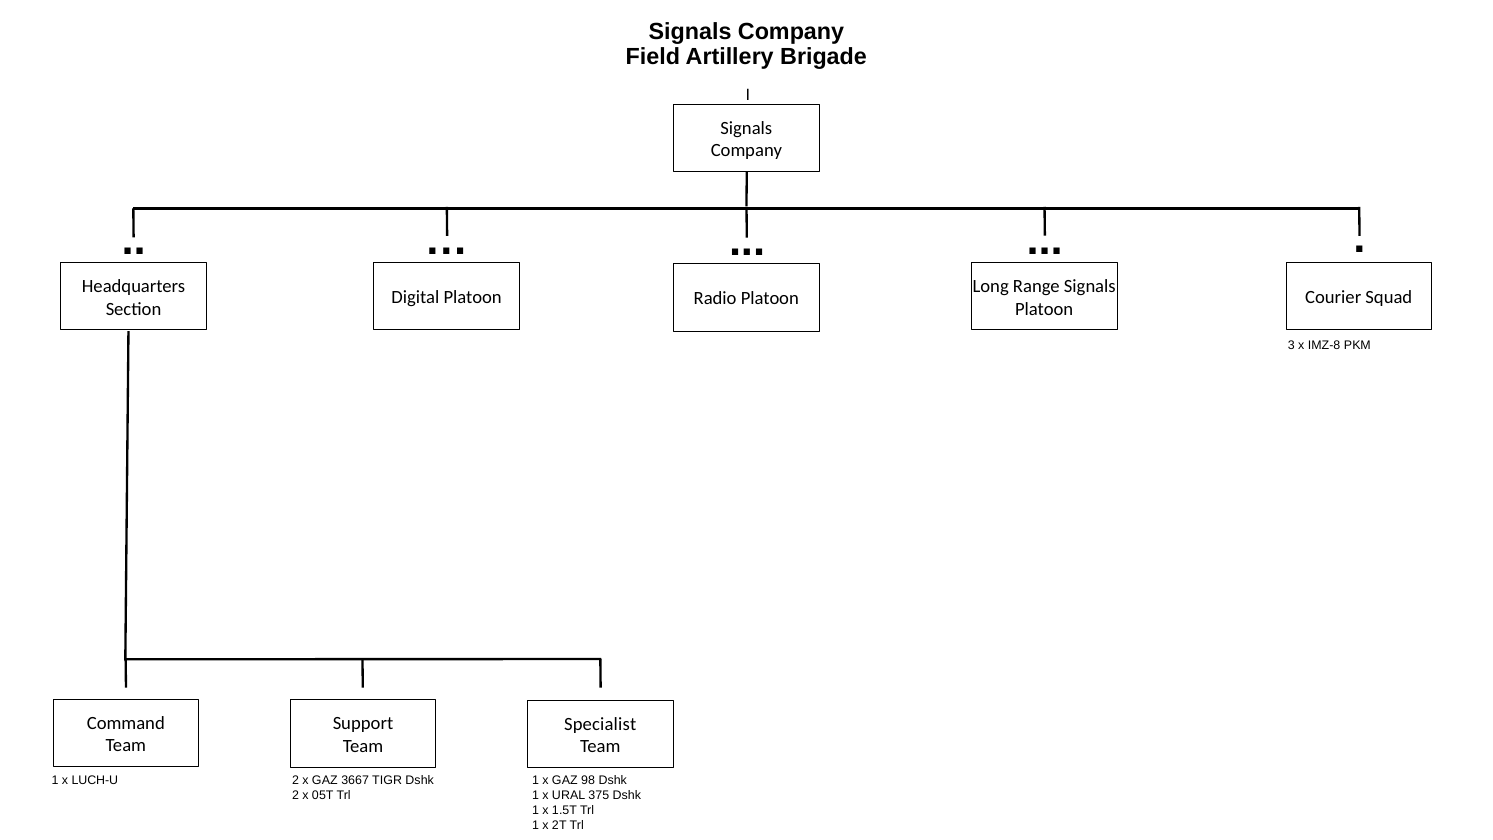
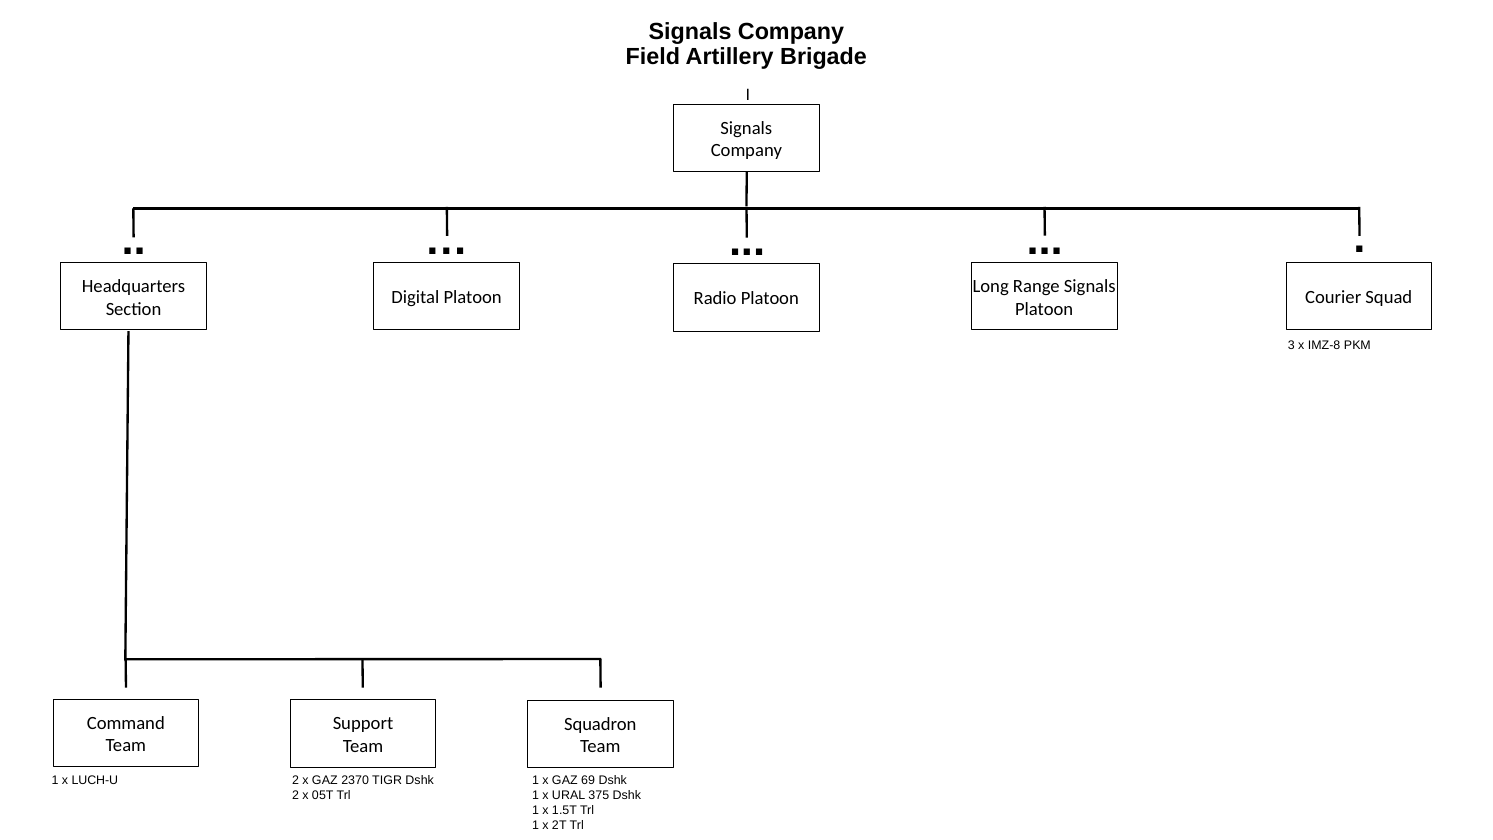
Specialist: Specialist -> Squadron
3667: 3667 -> 2370
98: 98 -> 69
